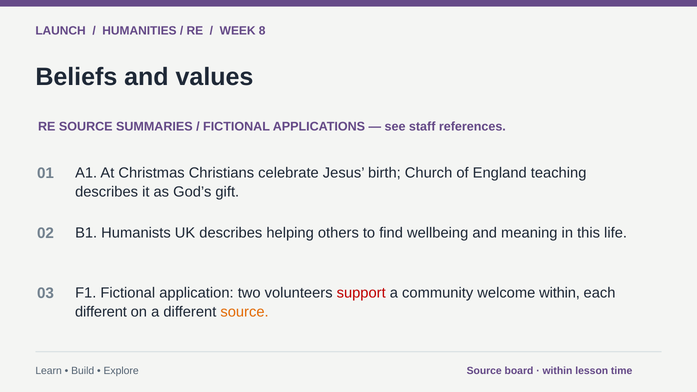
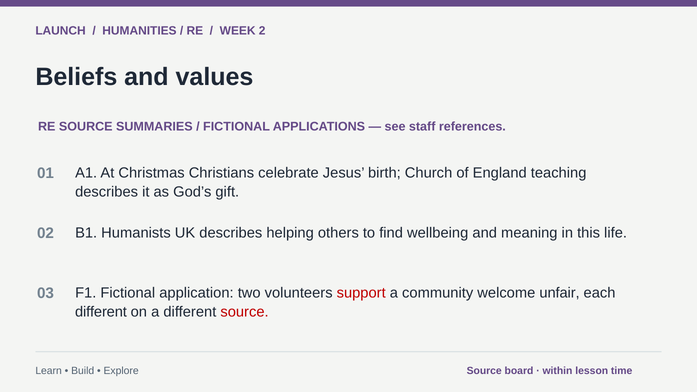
8: 8 -> 2
welcome within: within -> unfair
source at (245, 312) colour: orange -> red
